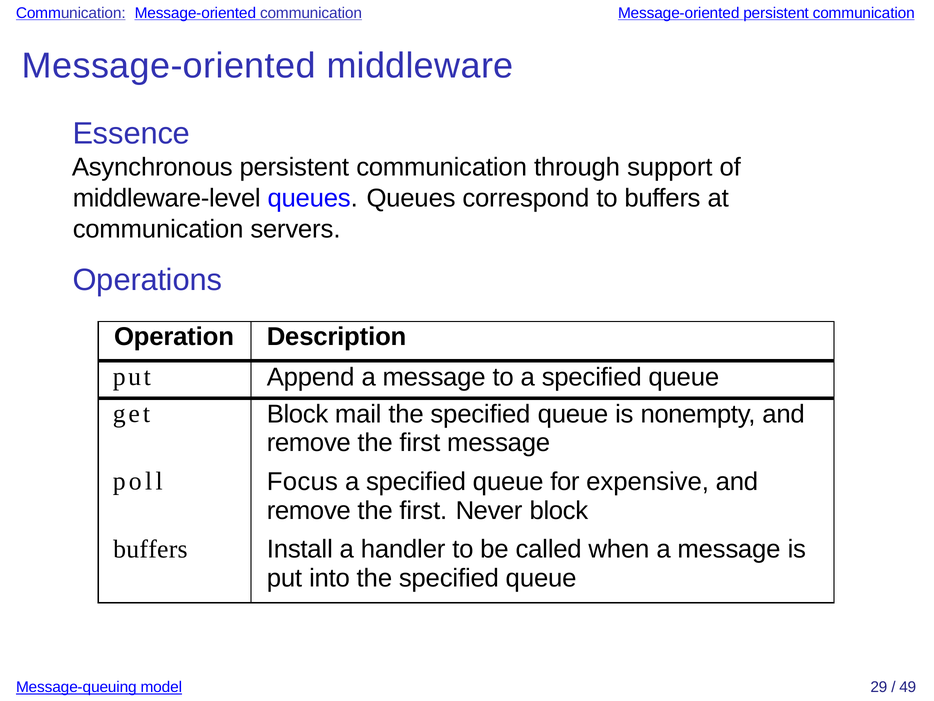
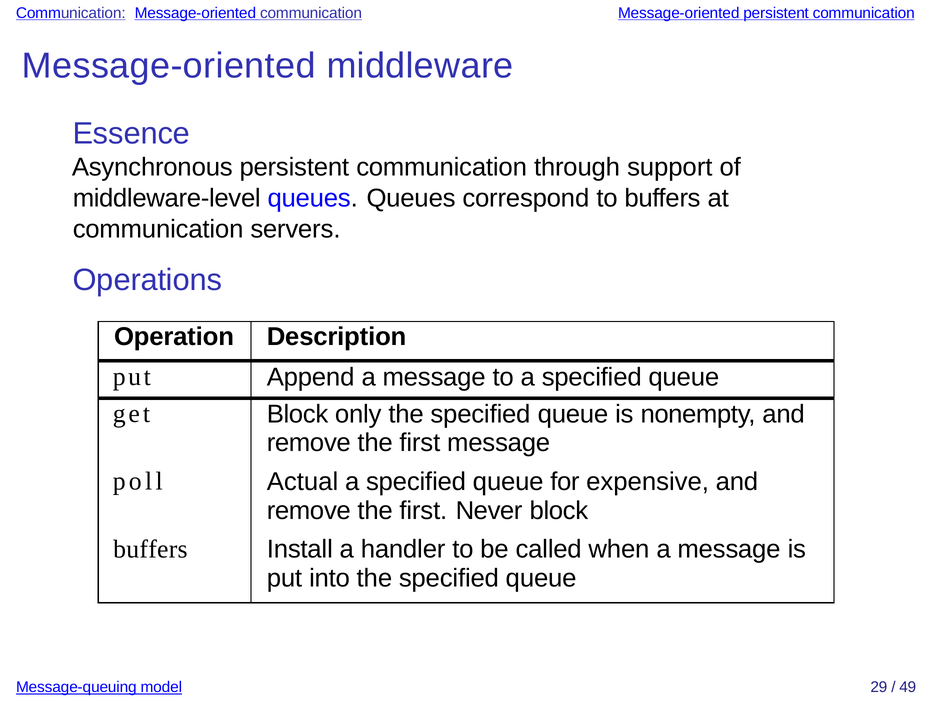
mail: mail -> only
Focus: Focus -> Actual
